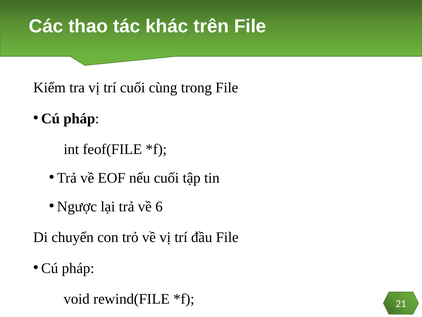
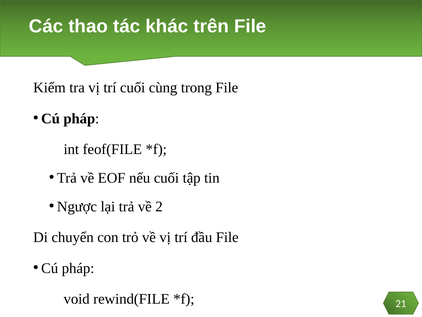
6: 6 -> 2
